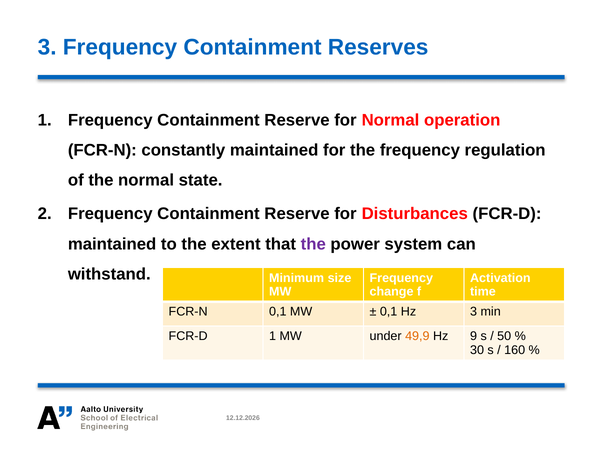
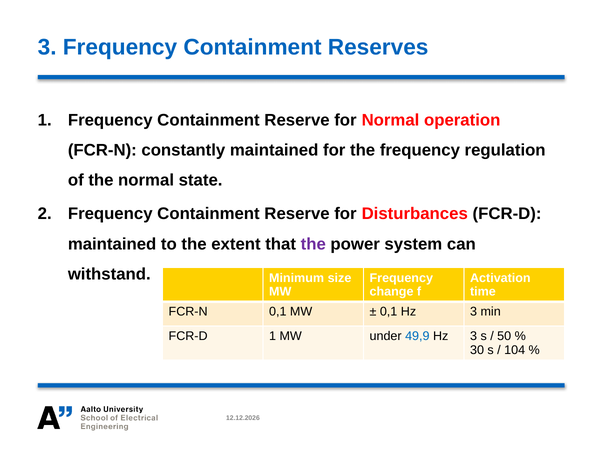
49,9 colour: orange -> blue
9 at (474, 336): 9 -> 3
160: 160 -> 104
